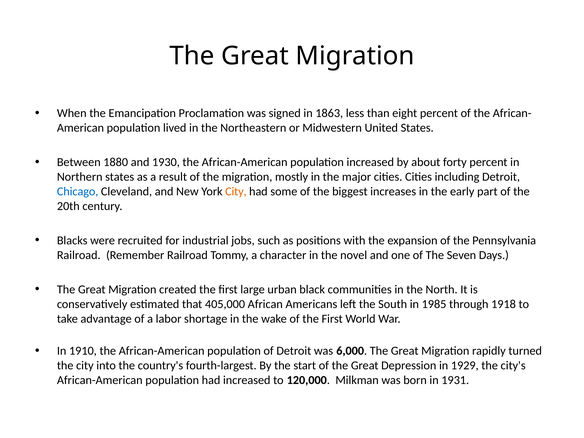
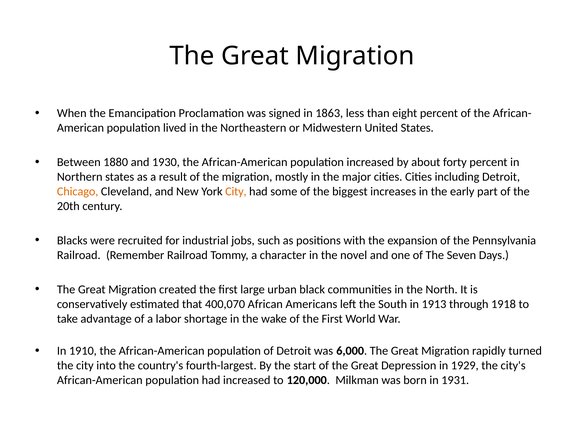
Chicago colour: blue -> orange
405,000: 405,000 -> 400,070
1985: 1985 -> 1913
